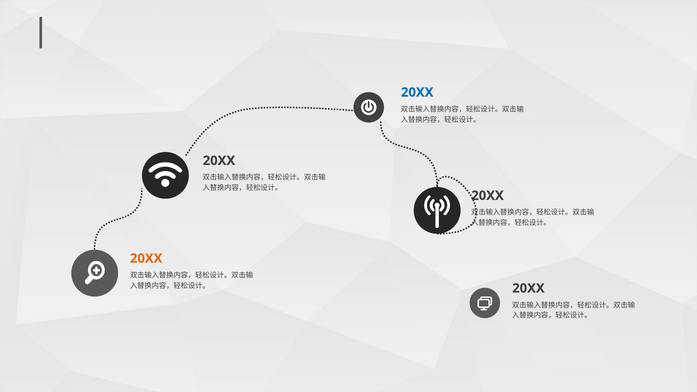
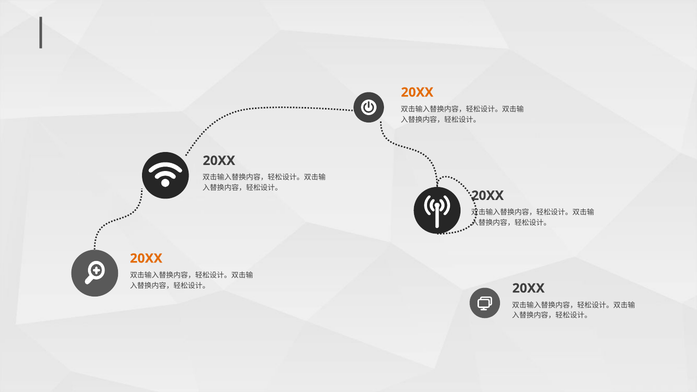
20XX at (417, 92) colour: blue -> orange
